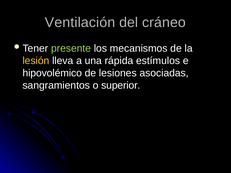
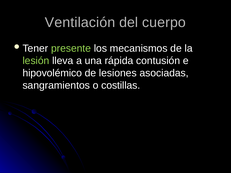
cráneo: cráneo -> cuerpo
lesión colour: yellow -> light green
estímulos: estímulos -> contusión
superior: superior -> costillas
